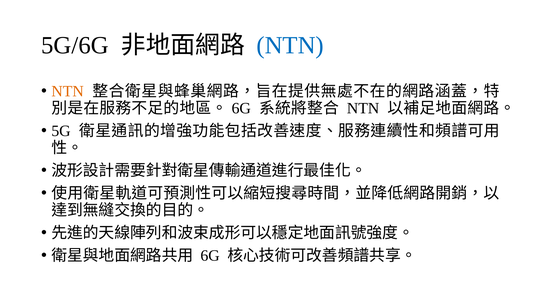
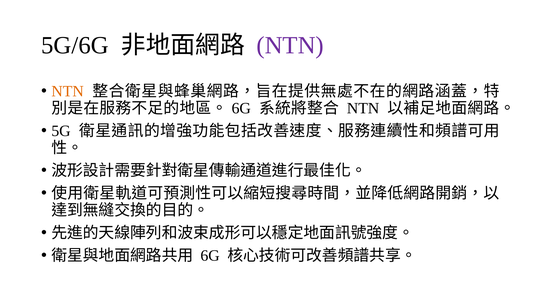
NTN at (290, 45) colour: blue -> purple
